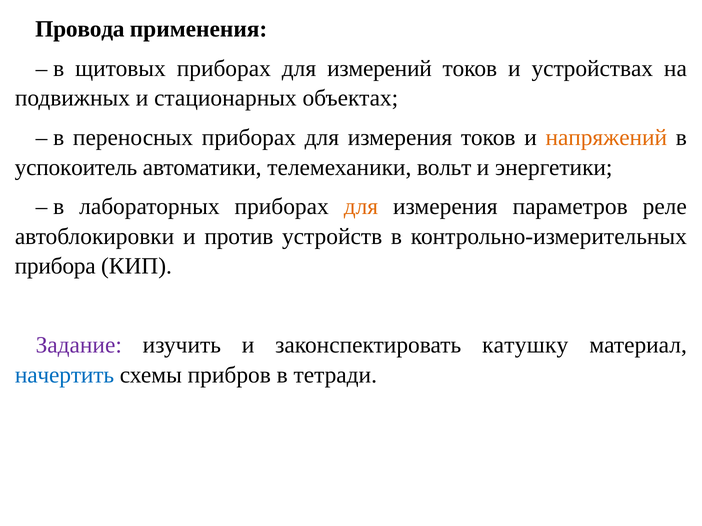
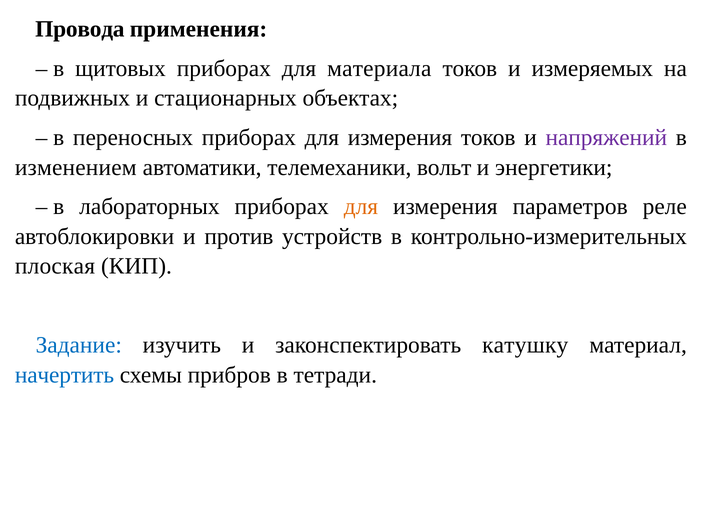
измерений: измерений -> материала
устройствах: устройствах -> измеряемых
напряжений colour: orange -> purple
успокоитель: успокоитель -> изменением
прибора: прибора -> плоская
Задание colour: purple -> blue
